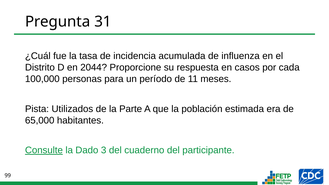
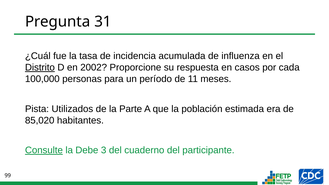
Distrito underline: none -> present
2044: 2044 -> 2002
65,000: 65,000 -> 85,020
Dado: Dado -> Debe
